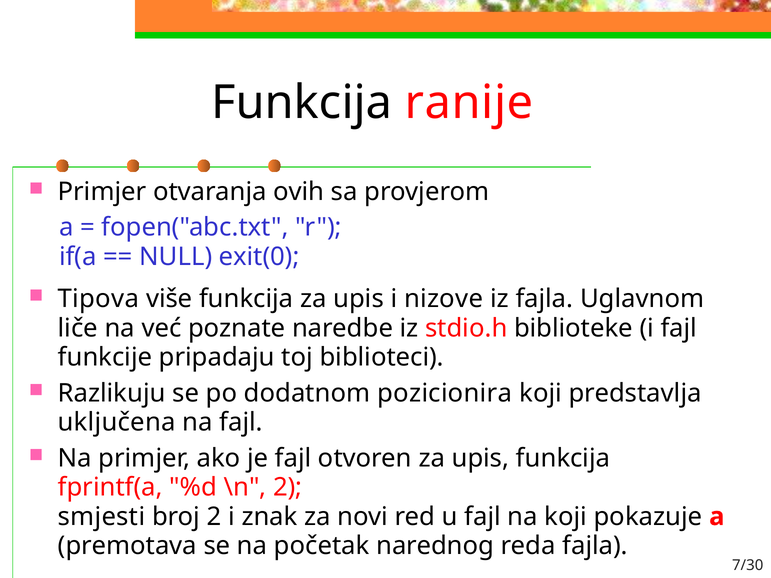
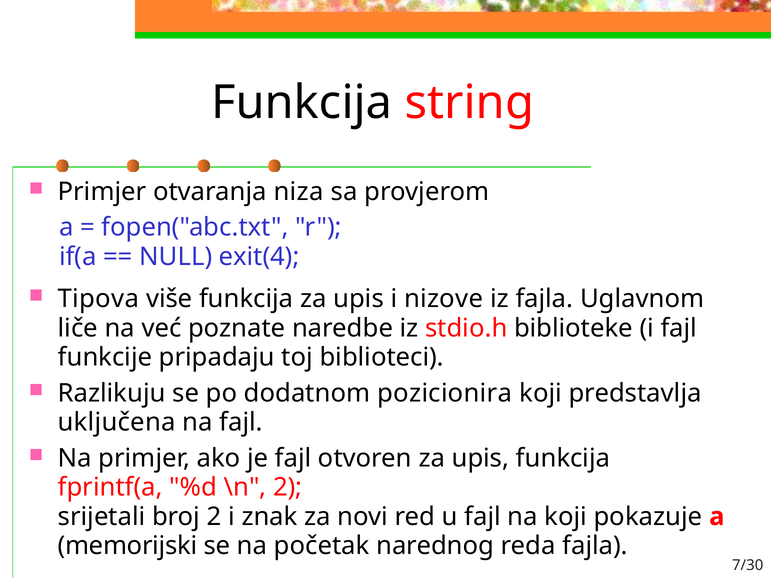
ranije: ranije -> string
ovih: ovih -> niza
exit(0: exit(0 -> exit(4
smjesti: smjesti -> srijetali
premotava: premotava -> memorijski
